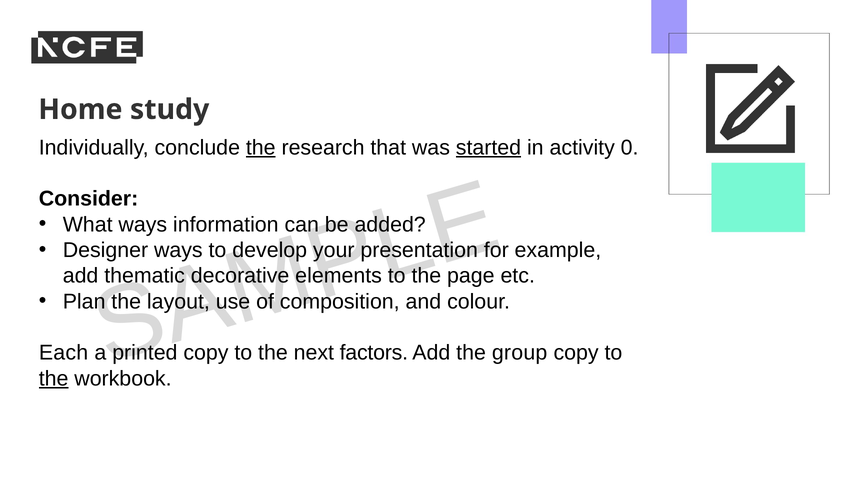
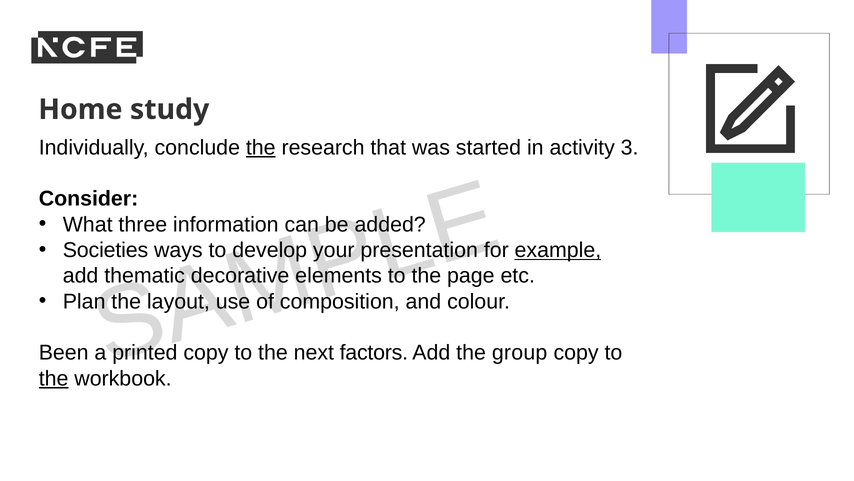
started underline: present -> none
0: 0 -> 3
What ways: ways -> three
Designer: Designer -> Societies
example underline: none -> present
Each: Each -> Been
